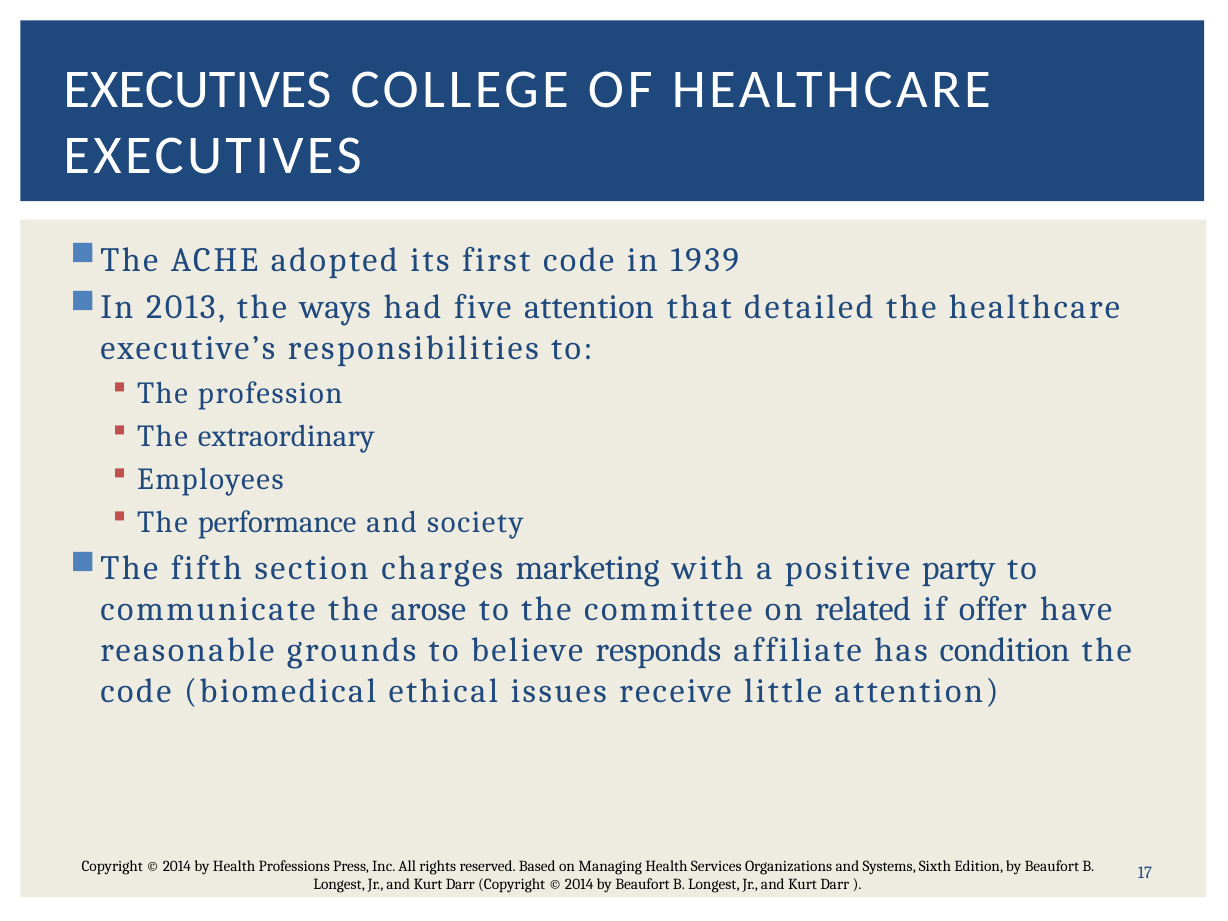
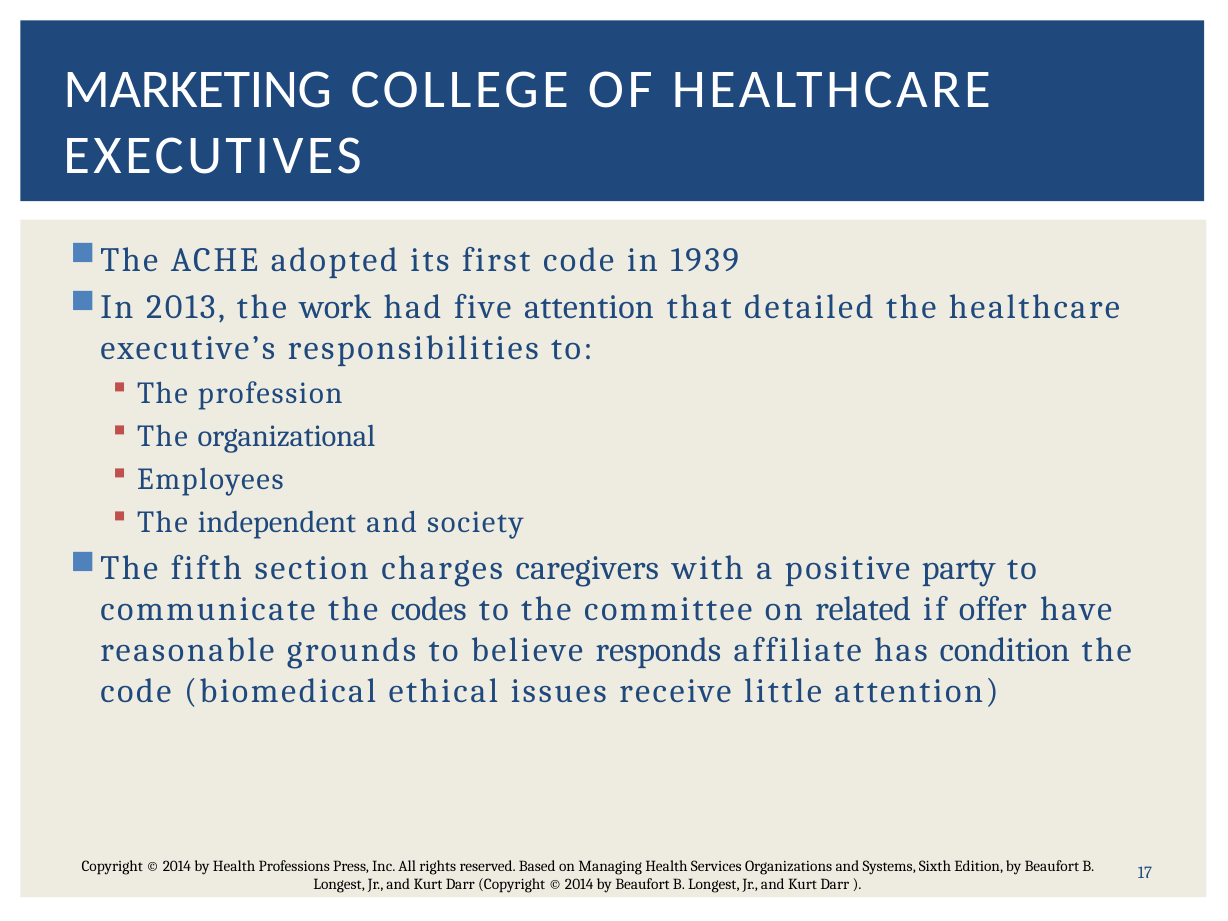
EXECUTIVES at (197, 90): EXECUTIVES -> MARKETING
ways: ways -> work
extraordinary: extraordinary -> organizational
performance: performance -> independent
marketing: marketing -> caregivers
arose: arose -> codes
